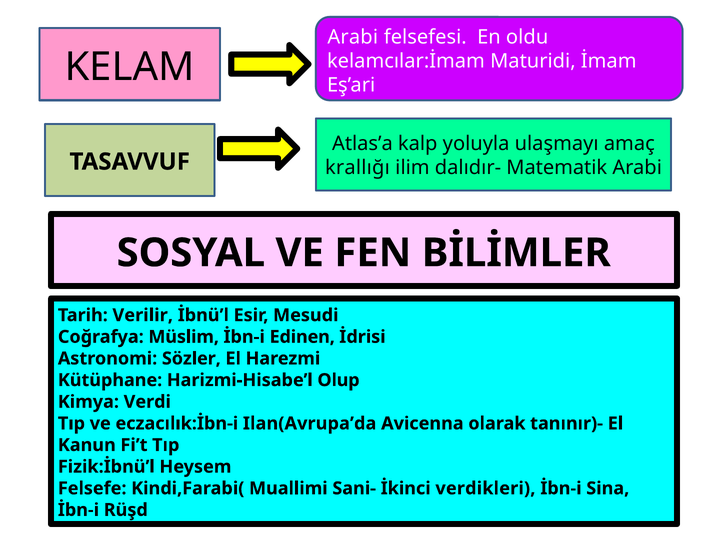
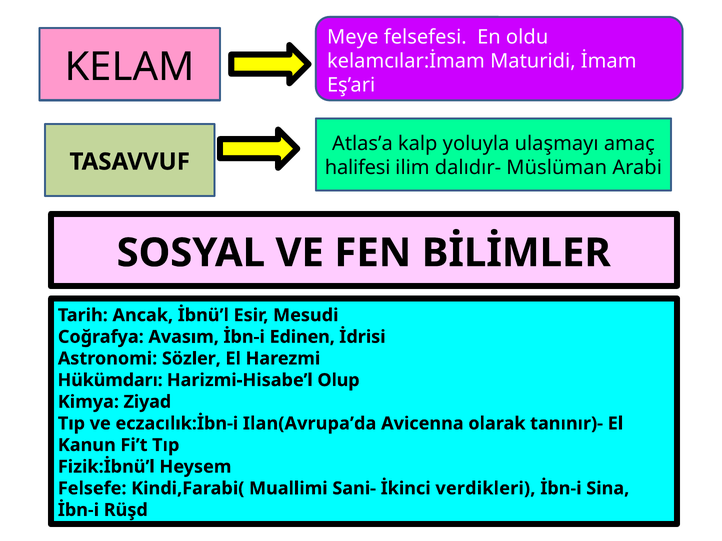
Arabi at (353, 37): Arabi -> Meye
krallığı: krallığı -> halifesi
Matematik: Matematik -> Müslüman
Verilir: Verilir -> Ancak
Müslim: Müslim -> Avasım
Kütüphane: Kütüphane -> Hükümdarı
Verdi: Verdi -> Ziyad
